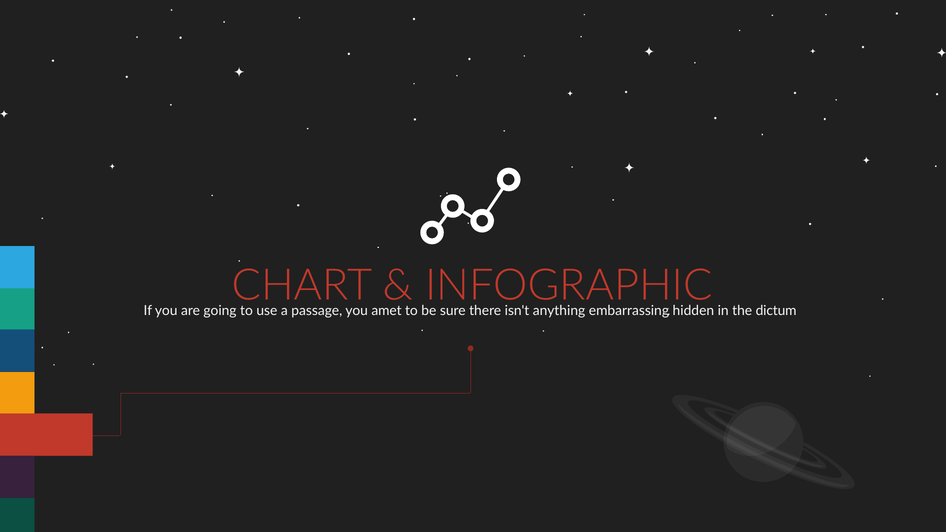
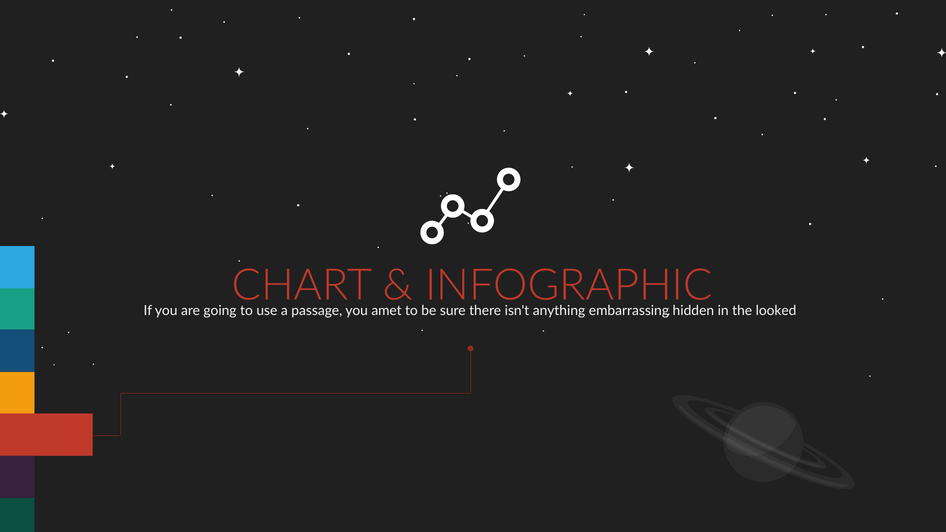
dictum: dictum -> looked
